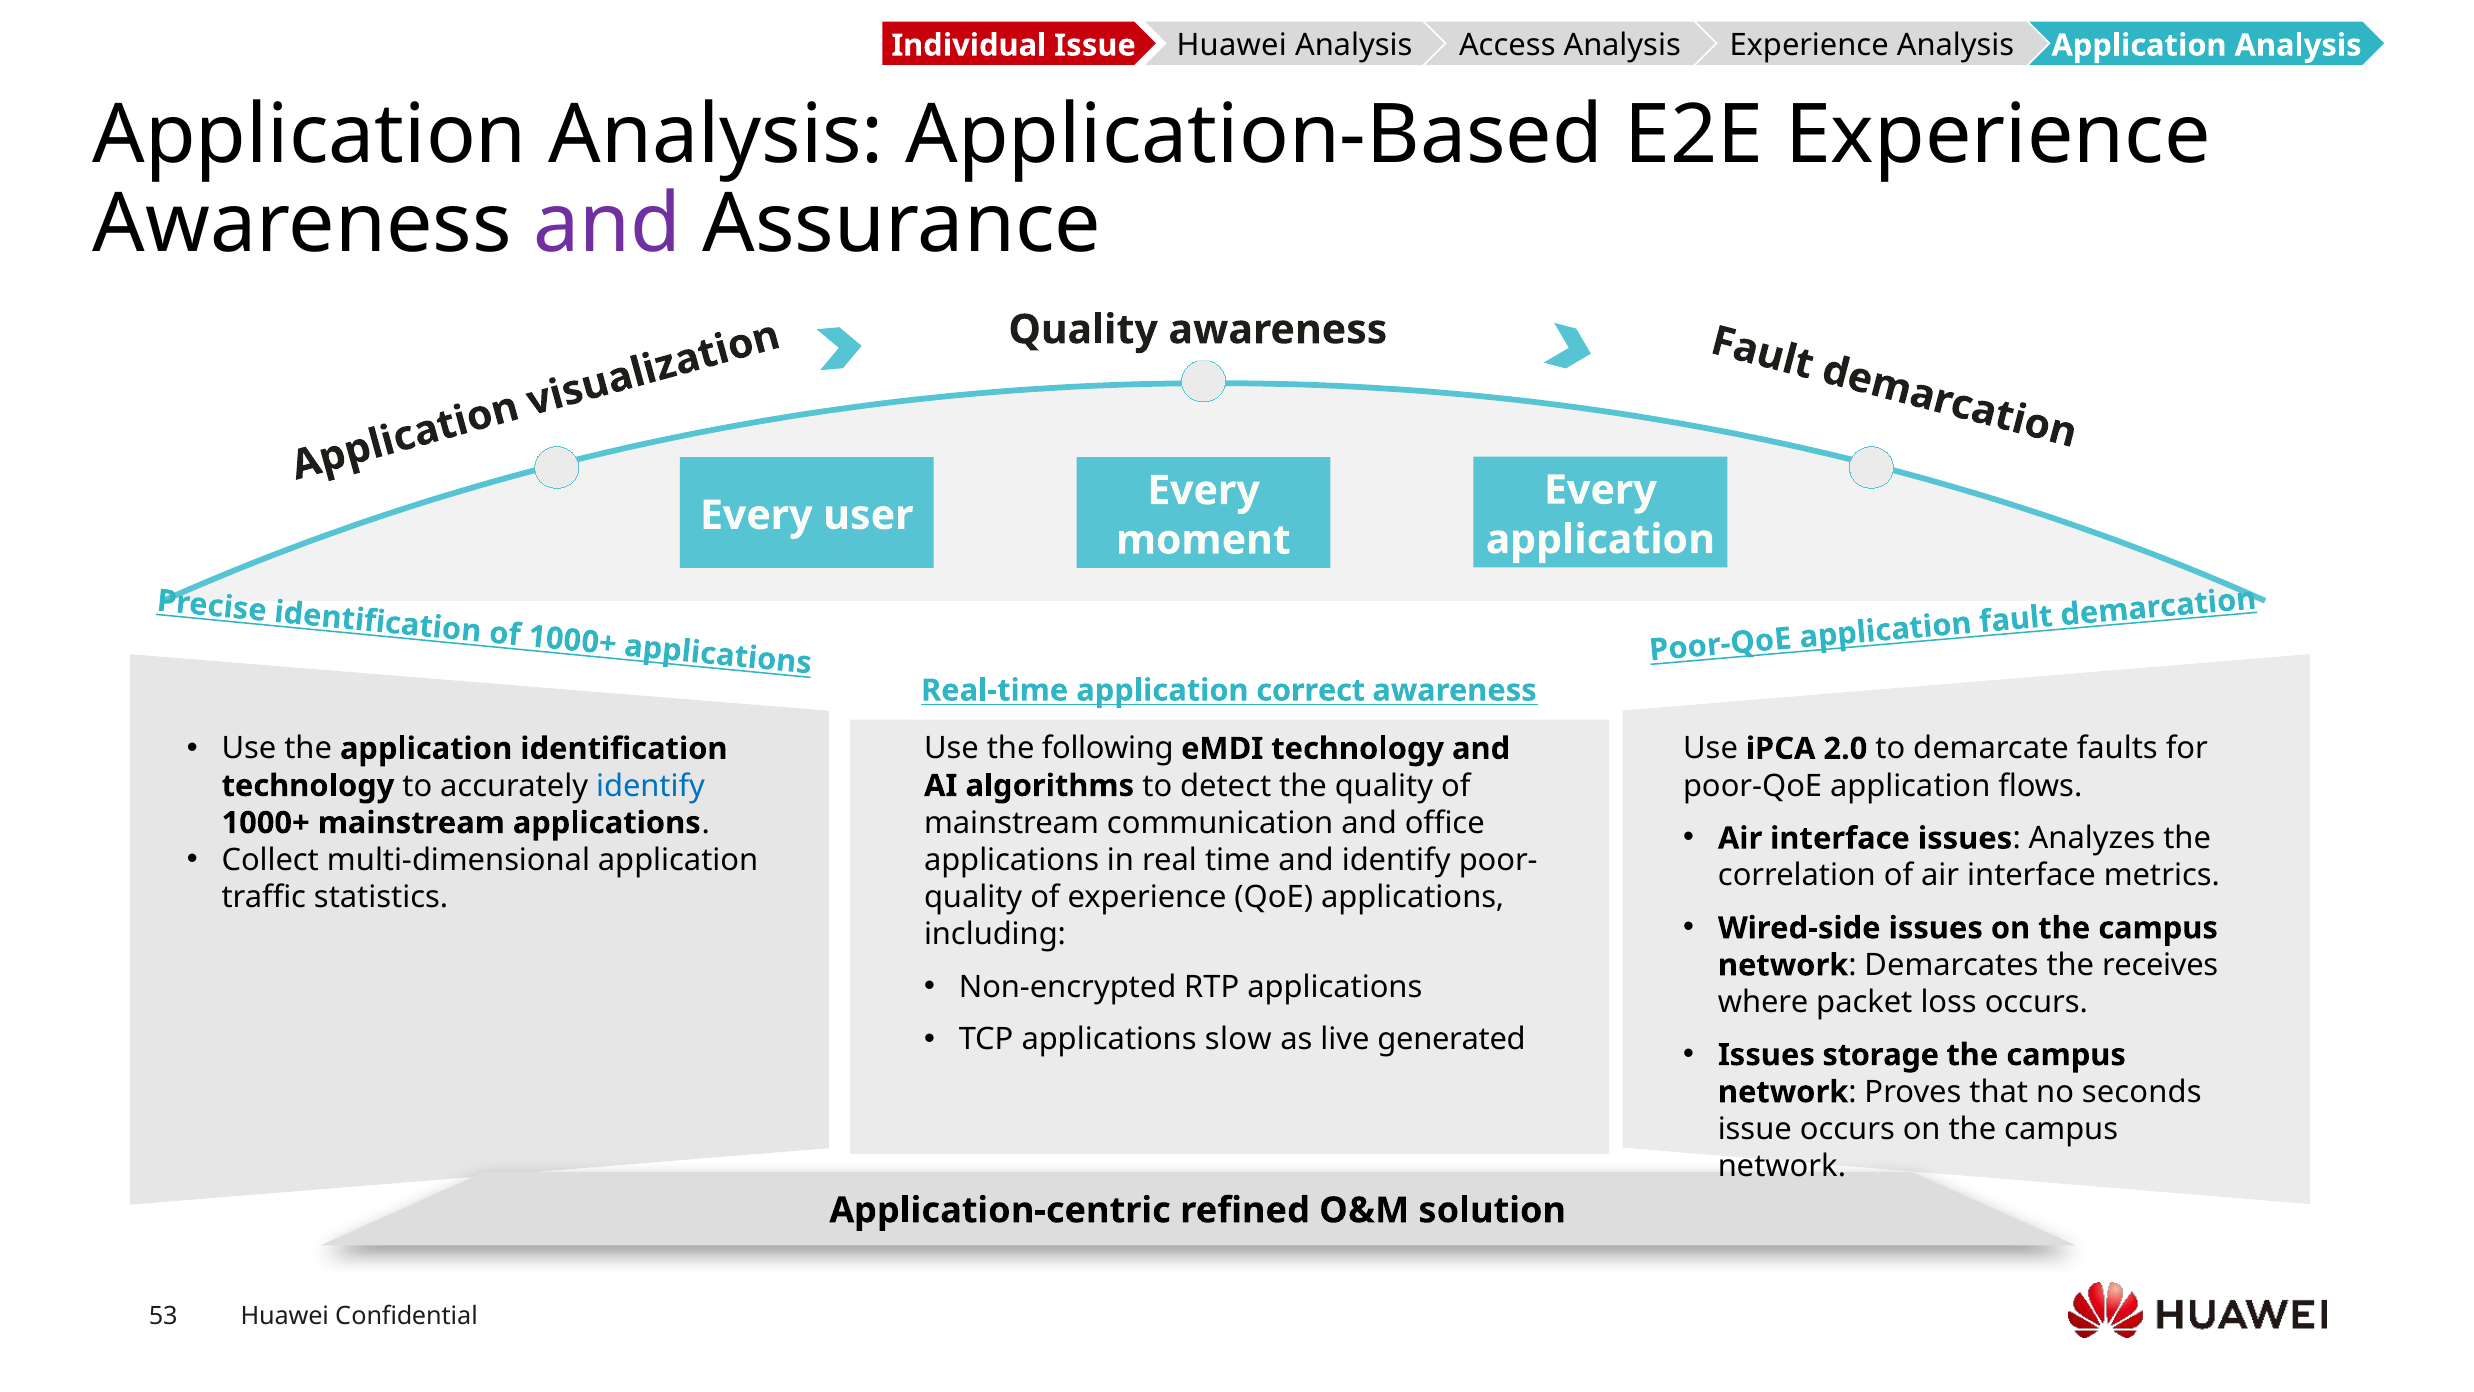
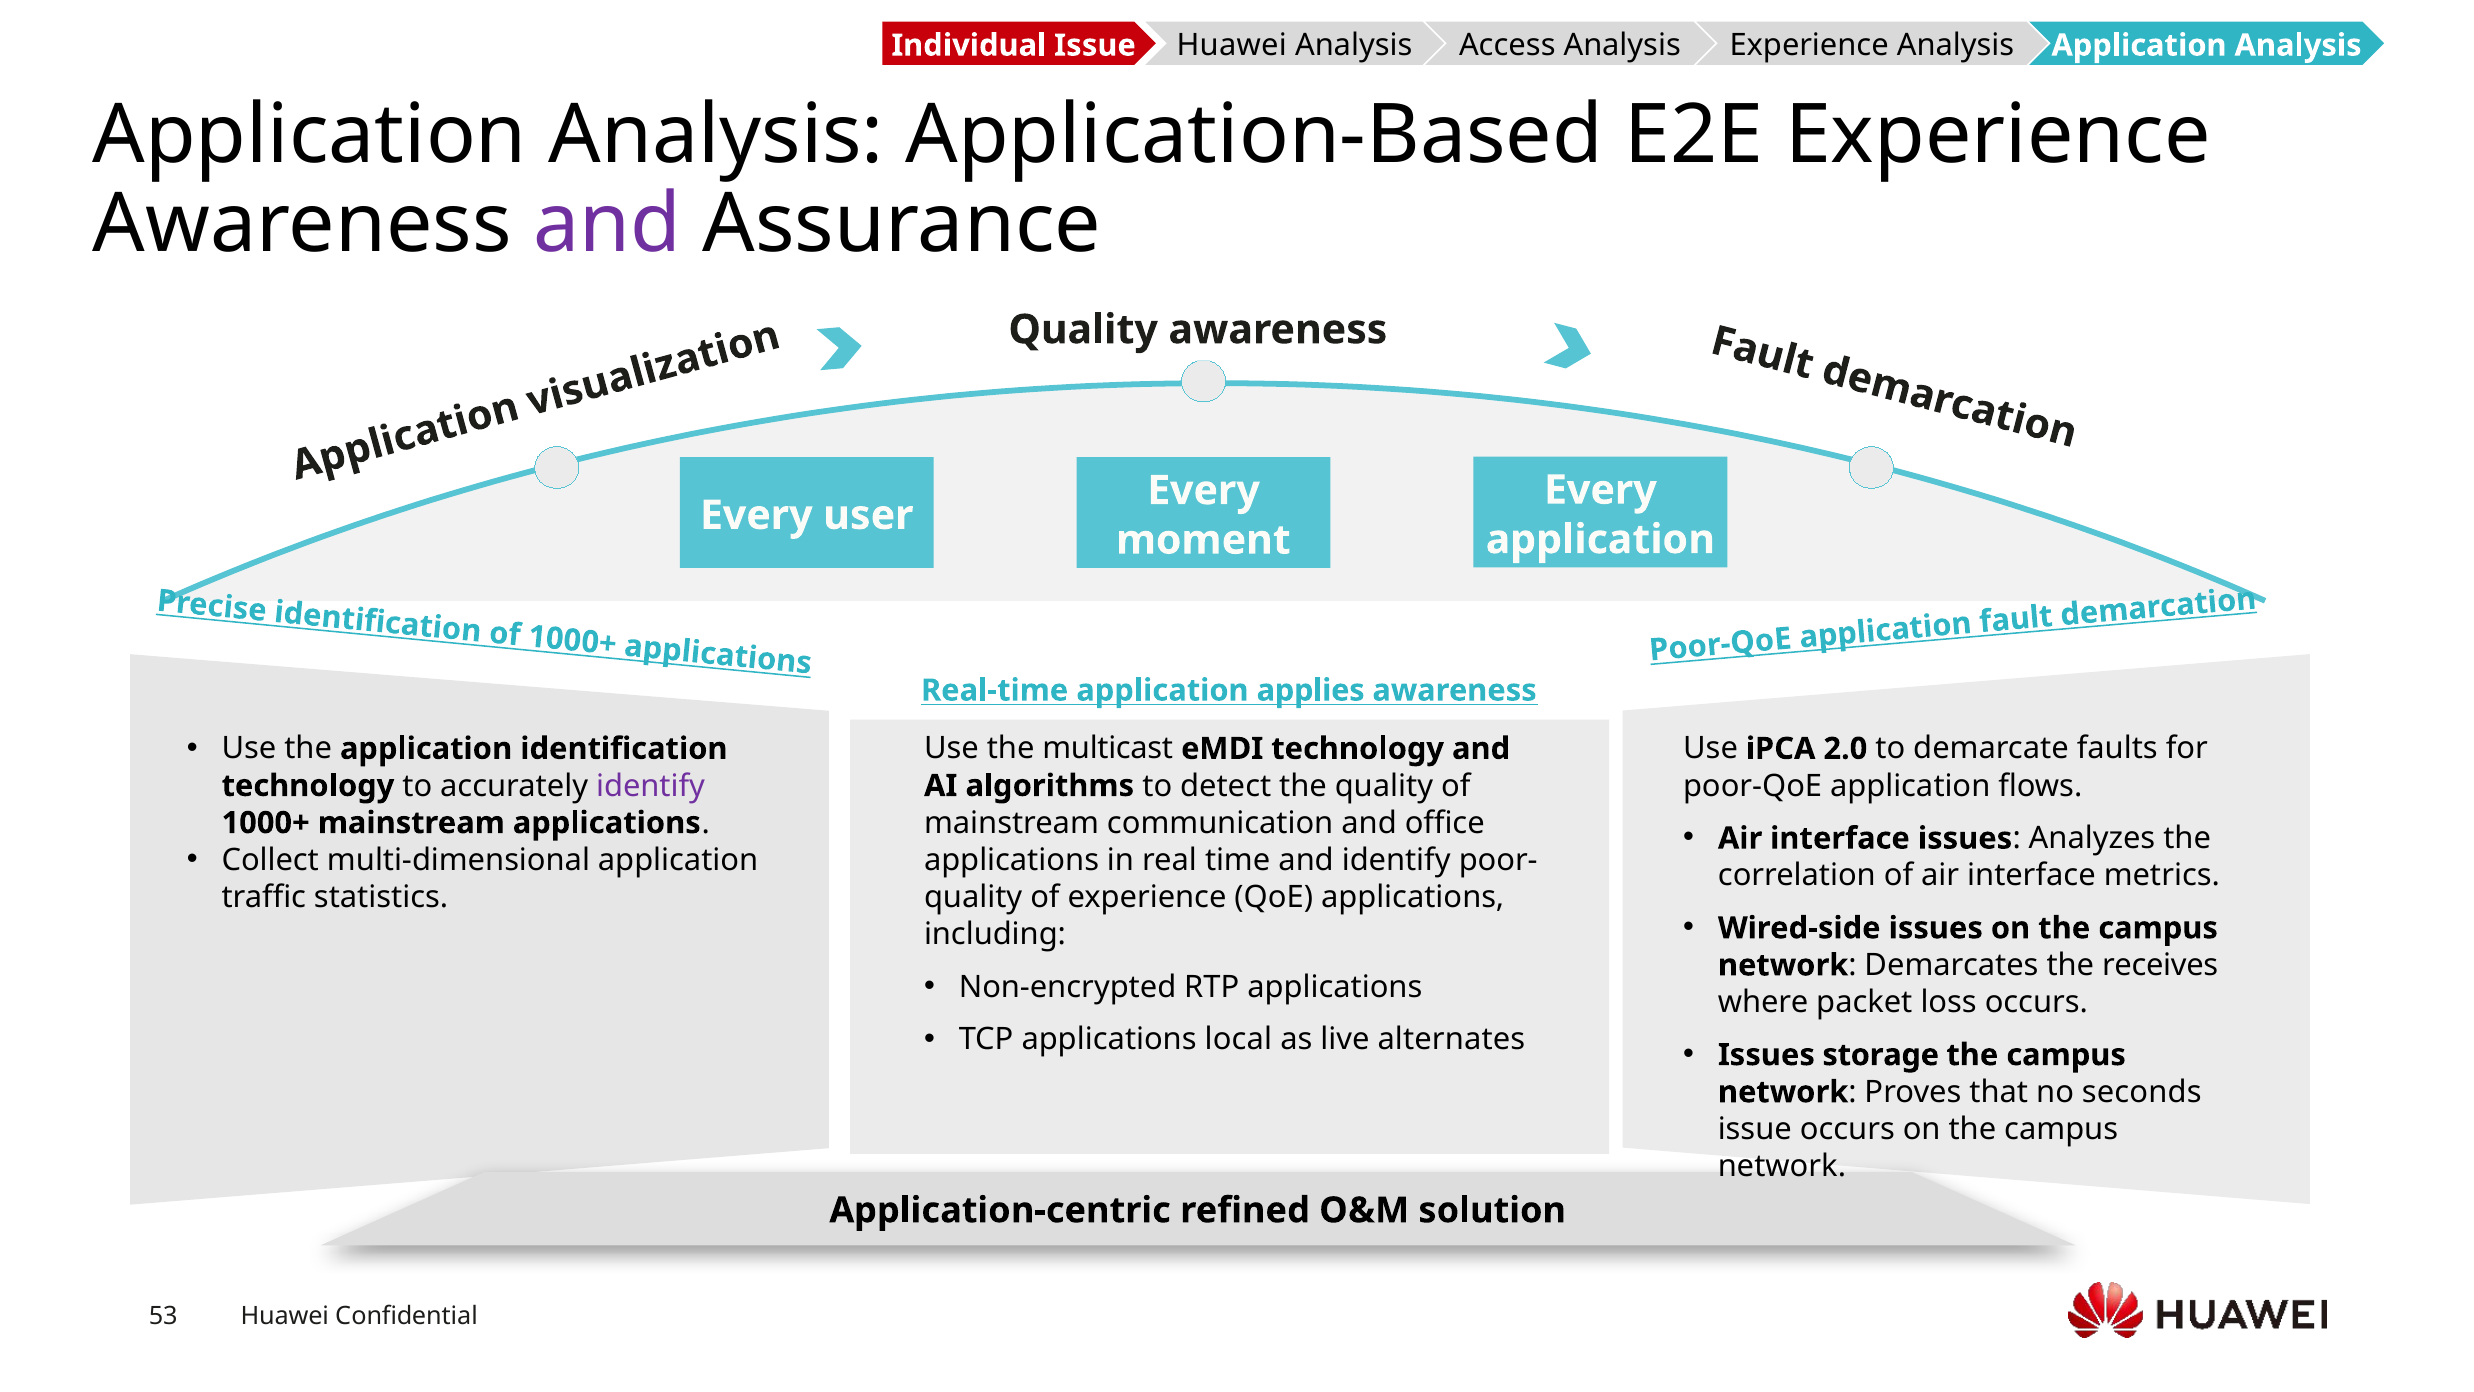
correct: correct -> applies
following: following -> multicast
identify at (650, 786) colour: blue -> purple
slow: slow -> local
generated: generated -> alternates
